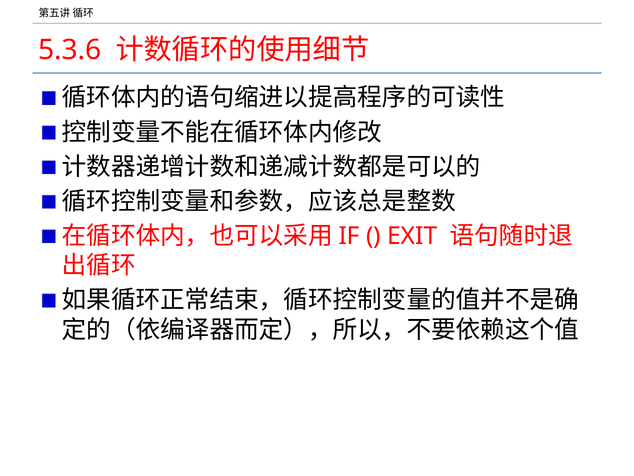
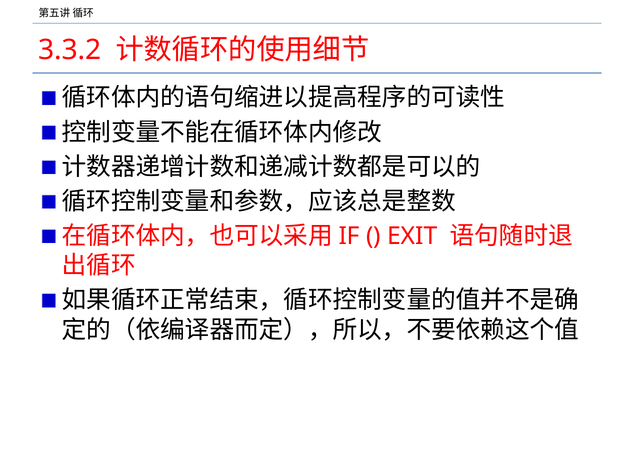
5.3.6: 5.3.6 -> 3.3.2
